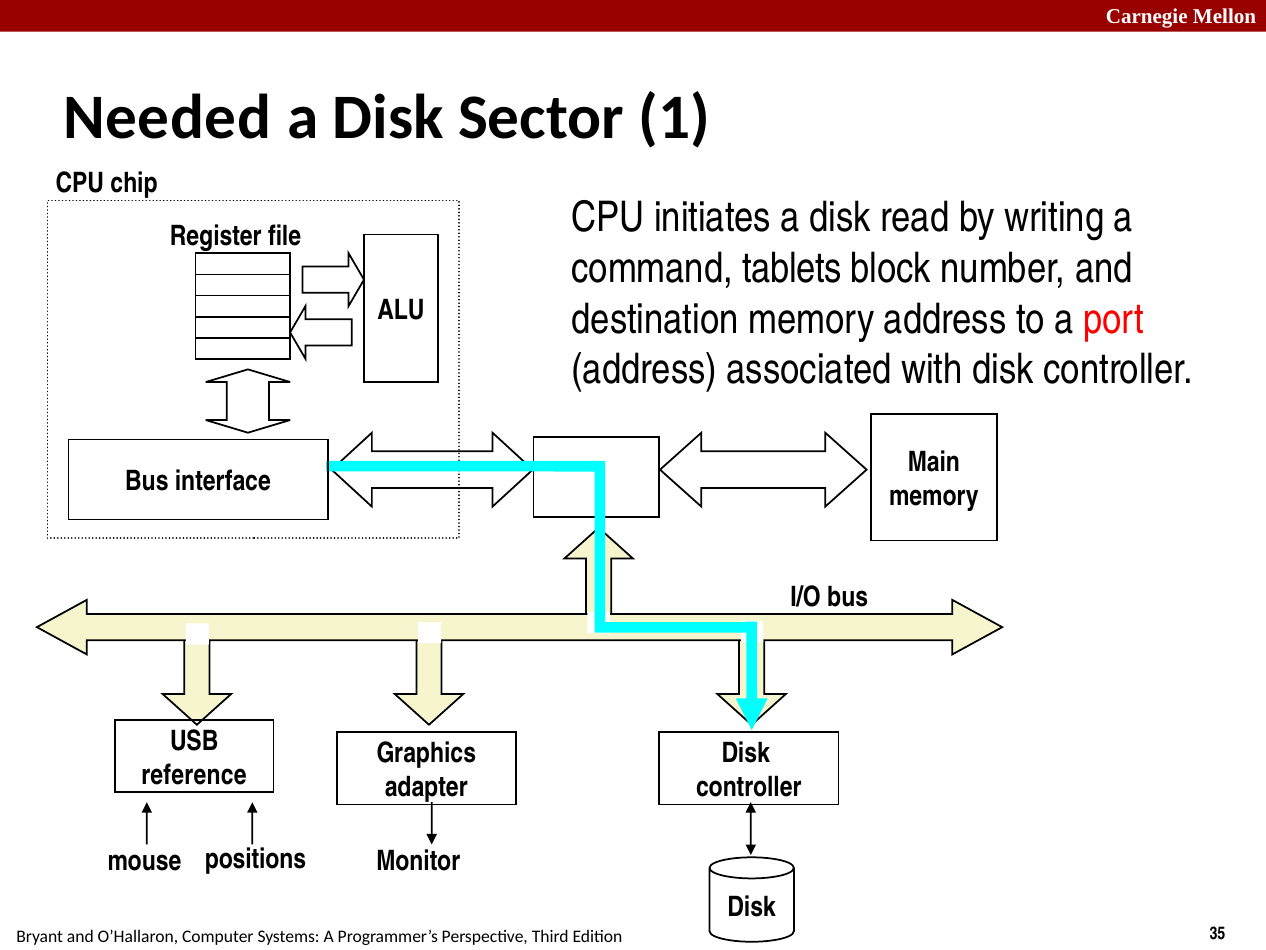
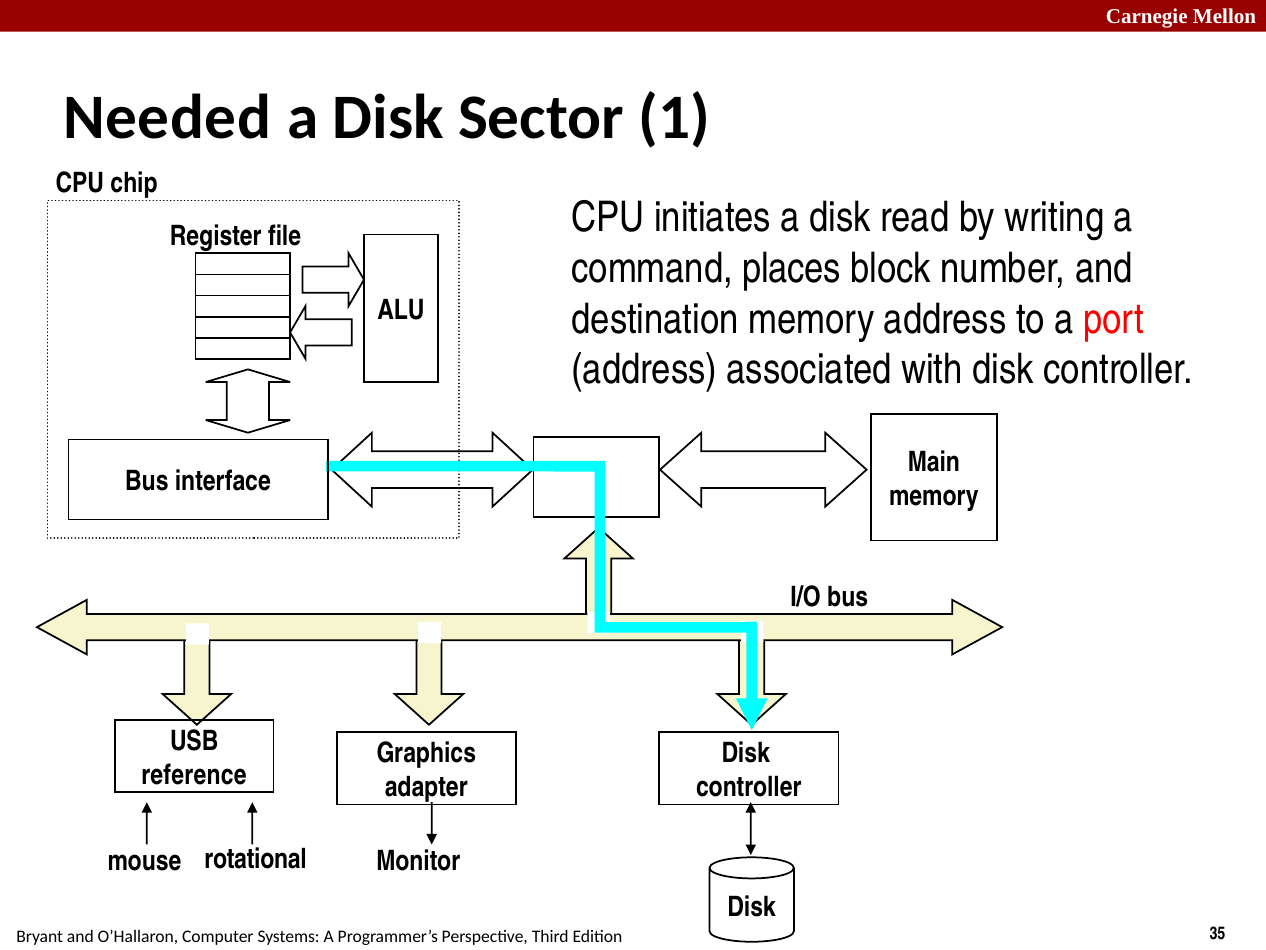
tablets: tablets -> places
positions: positions -> rotational
